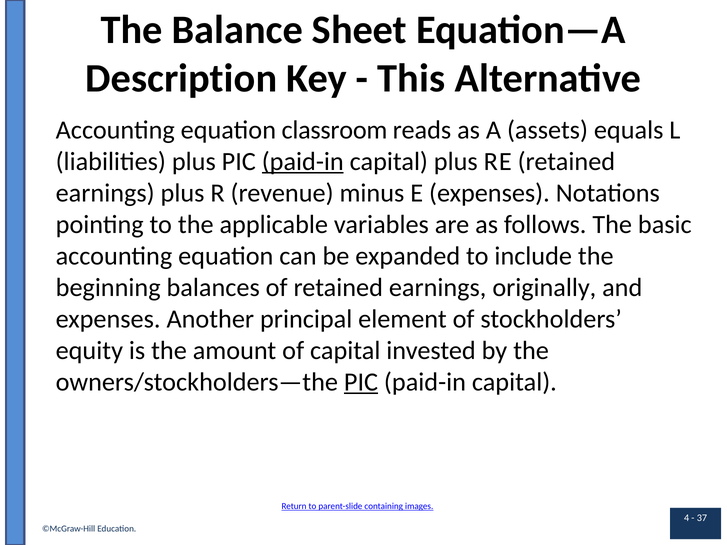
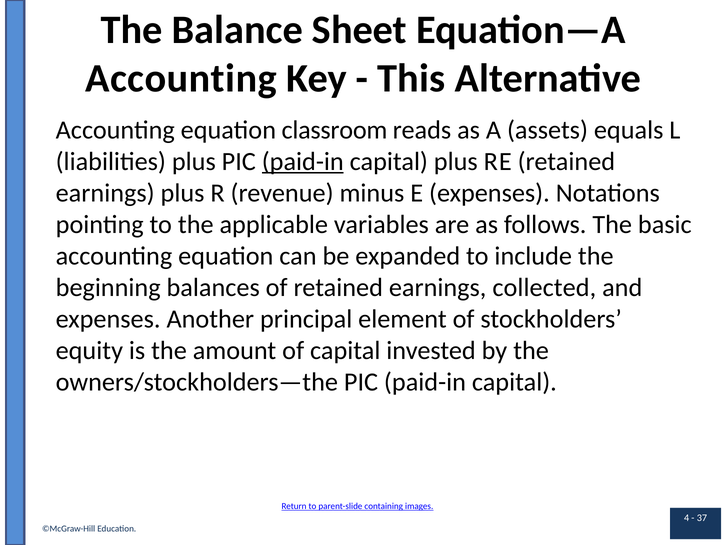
Description at (181, 79): Description -> Accounting
originally: originally -> collected
PIC at (361, 382) underline: present -> none
